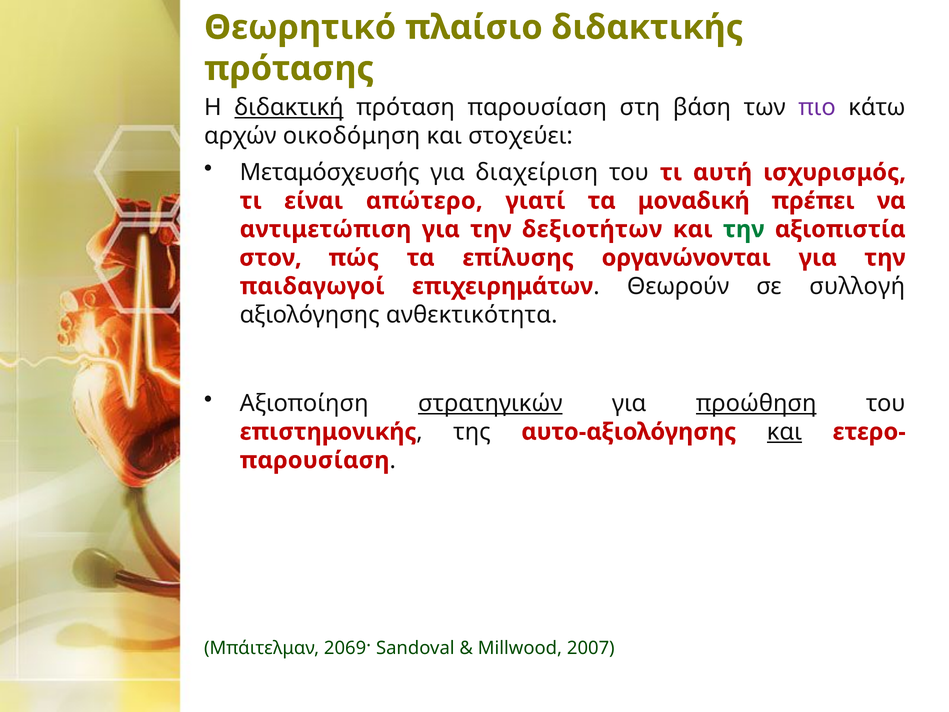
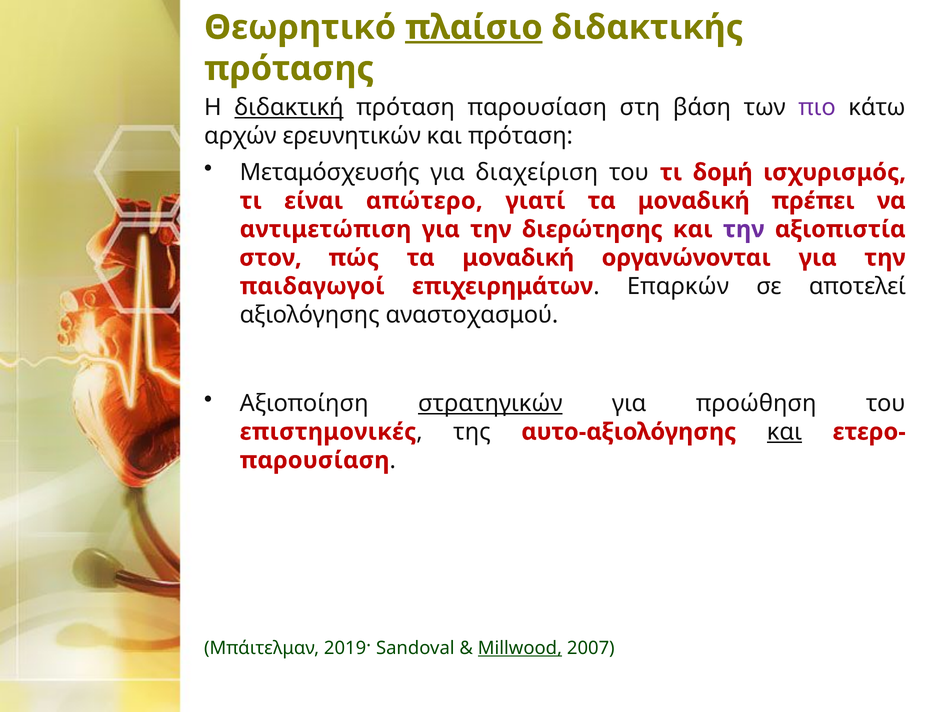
πλαίσιο underline: none -> present
οικοδόμηση: οικοδόμηση -> ερευνητικών
και στοχεύει: στοχεύει -> πρόταση
αυτή: αυτή -> δομή
δεξιοτήτων: δεξιοτήτων -> διερώτησης
την at (744, 229) colour: green -> purple
πώς τα επίλυσης: επίλυσης -> μοναδική
Θεωρούν: Θεωρούν -> Επαρκών
συλλογή: συλλογή -> αποτελεί
ανθεκτικότητα: ανθεκτικότητα -> αναστοχασμού
προώθηση underline: present -> none
επιστημονικής: επιστημονικής -> επιστημονικές
2069·: 2069· -> 2019·
Millwood underline: none -> present
